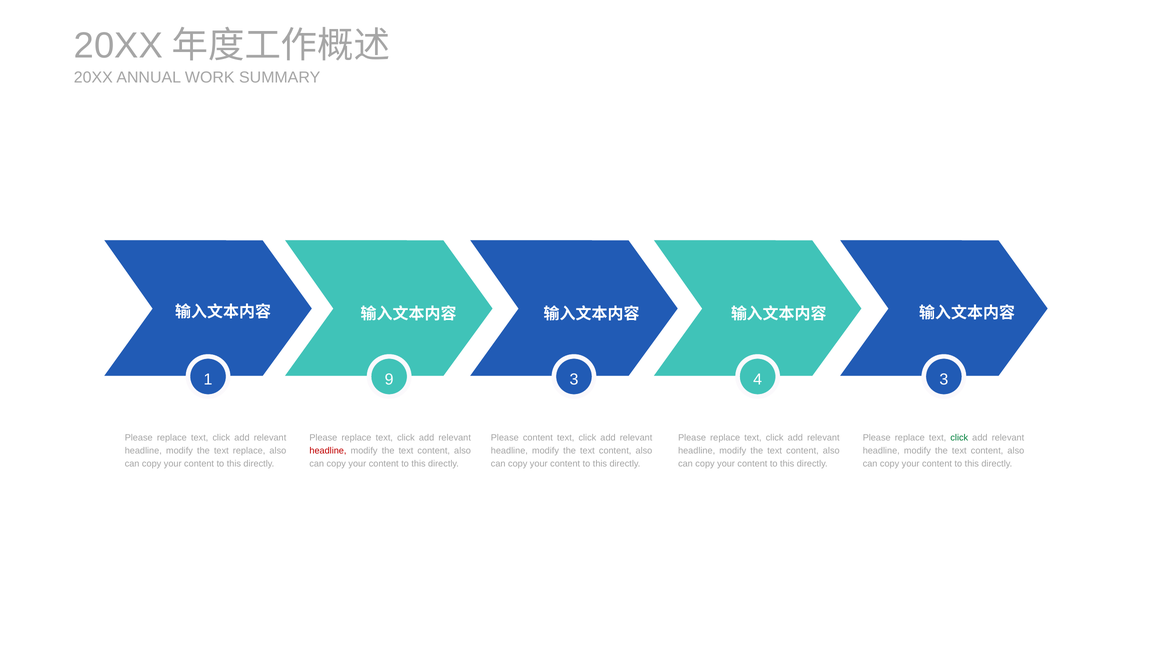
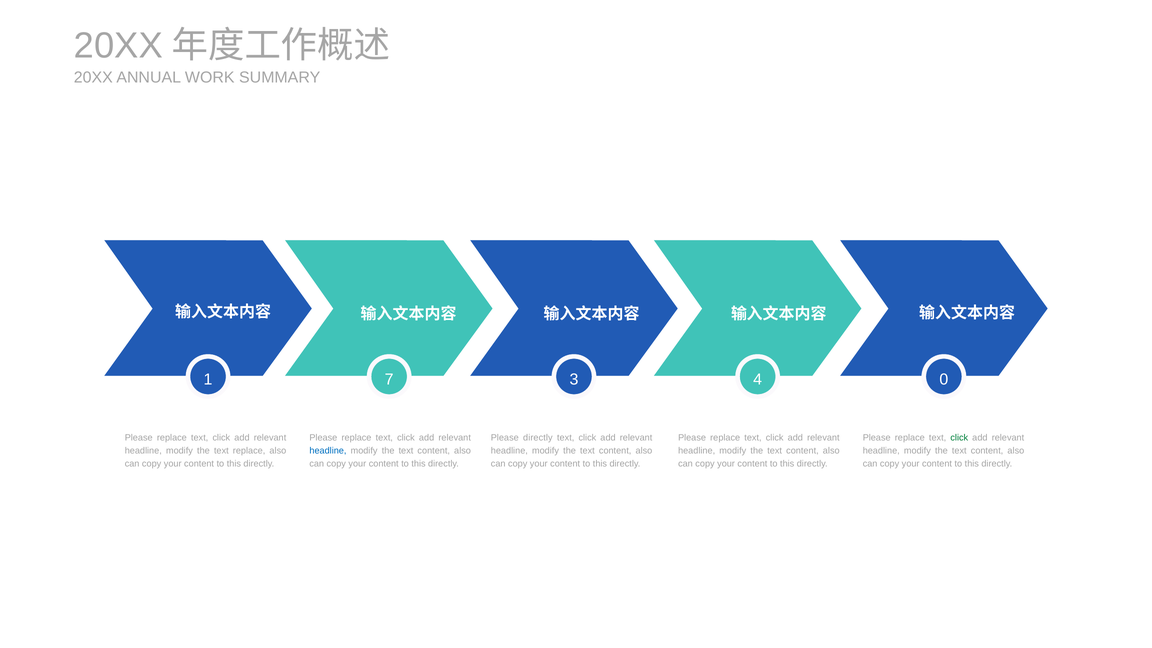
9: 9 -> 7
4 3: 3 -> 0
Please content: content -> directly
headline at (328, 451) colour: red -> blue
